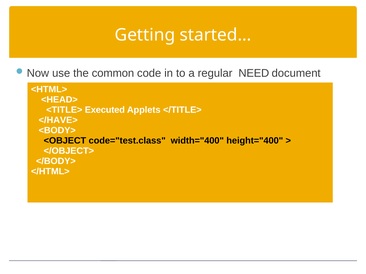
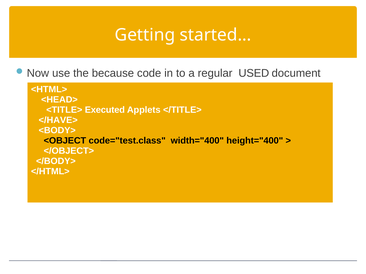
common: common -> because
NEED: NEED -> USED
